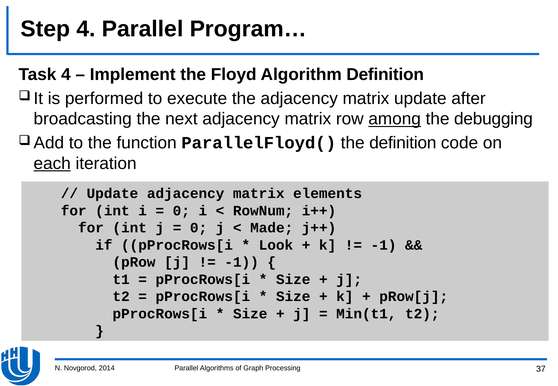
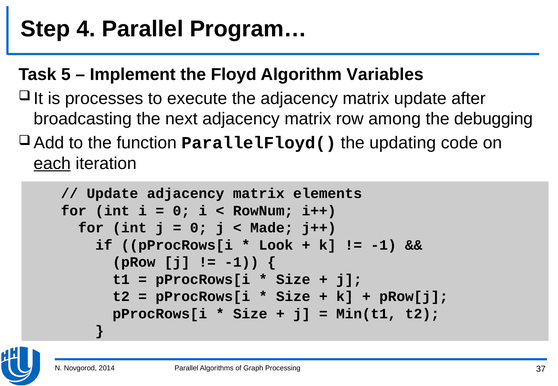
Task 4: 4 -> 5
Algorithm Definition: Definition -> Variables
performed: performed -> processes
among underline: present -> none
the definition: definition -> updating
